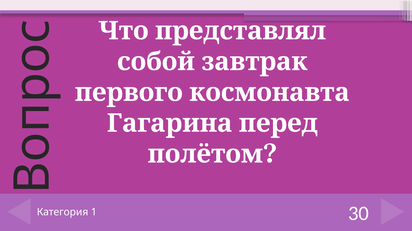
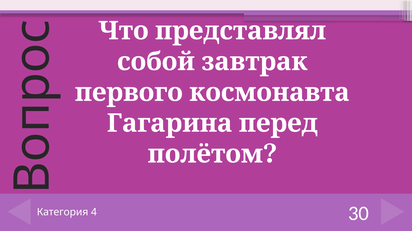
1: 1 -> 4
